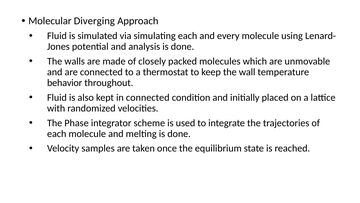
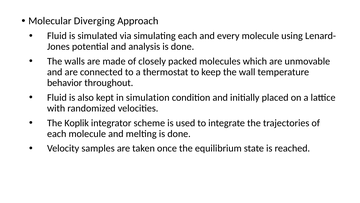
in connected: connected -> simulation
Phase: Phase -> Koplik
